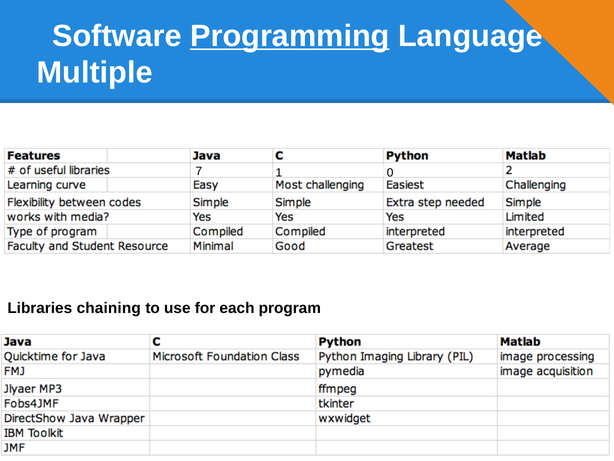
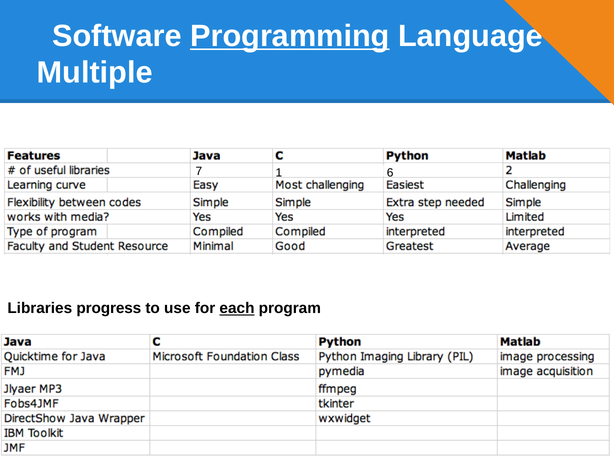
0: 0 -> 6
chaining: chaining -> progress
each underline: none -> present
